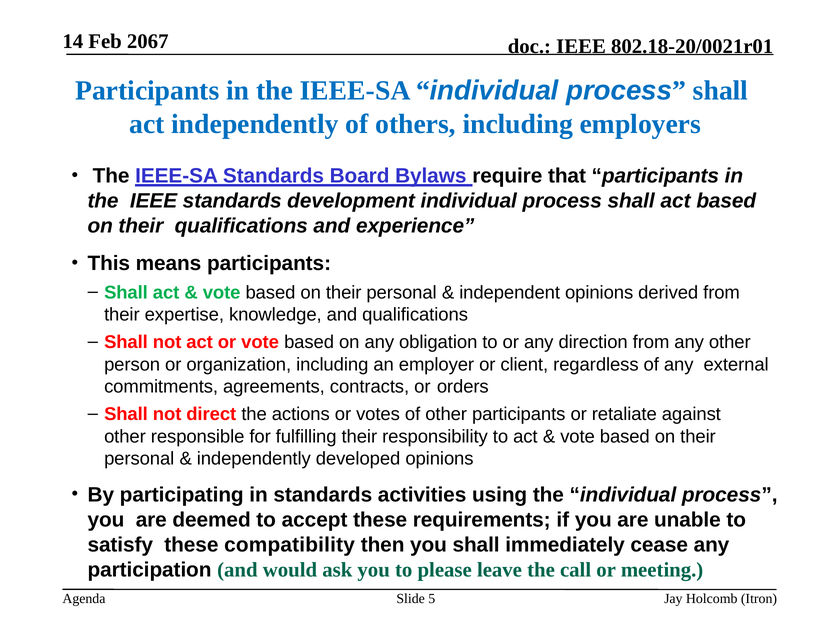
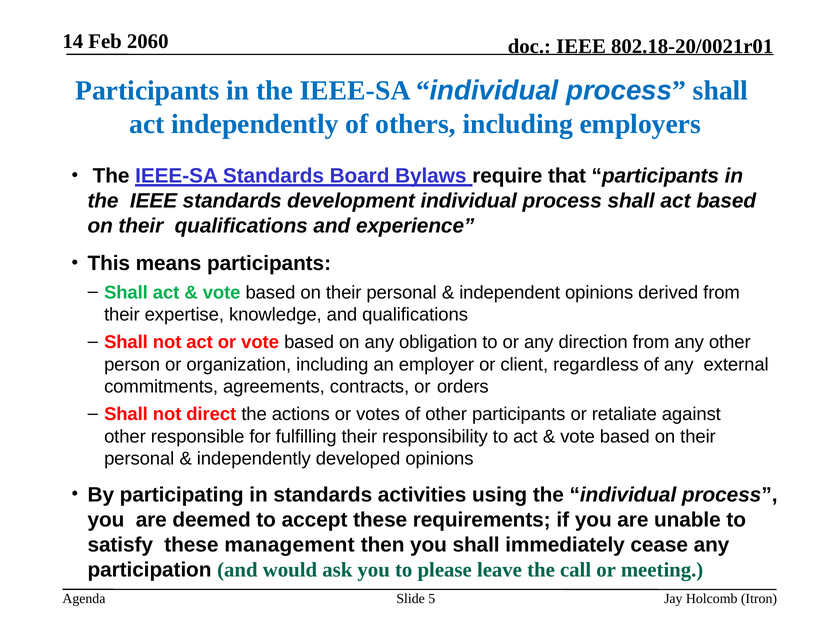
2067: 2067 -> 2060
compatibility: compatibility -> management
